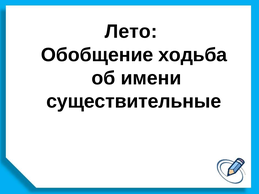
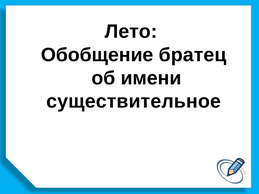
ходьба: ходьба -> братец
существительные: существительные -> существительное
